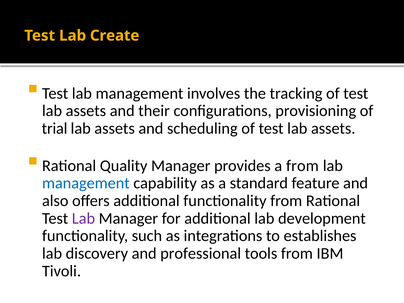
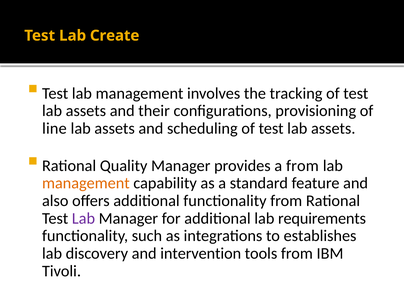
trial: trial -> line
management at (86, 183) colour: blue -> orange
development: development -> requirements
professional: professional -> intervention
